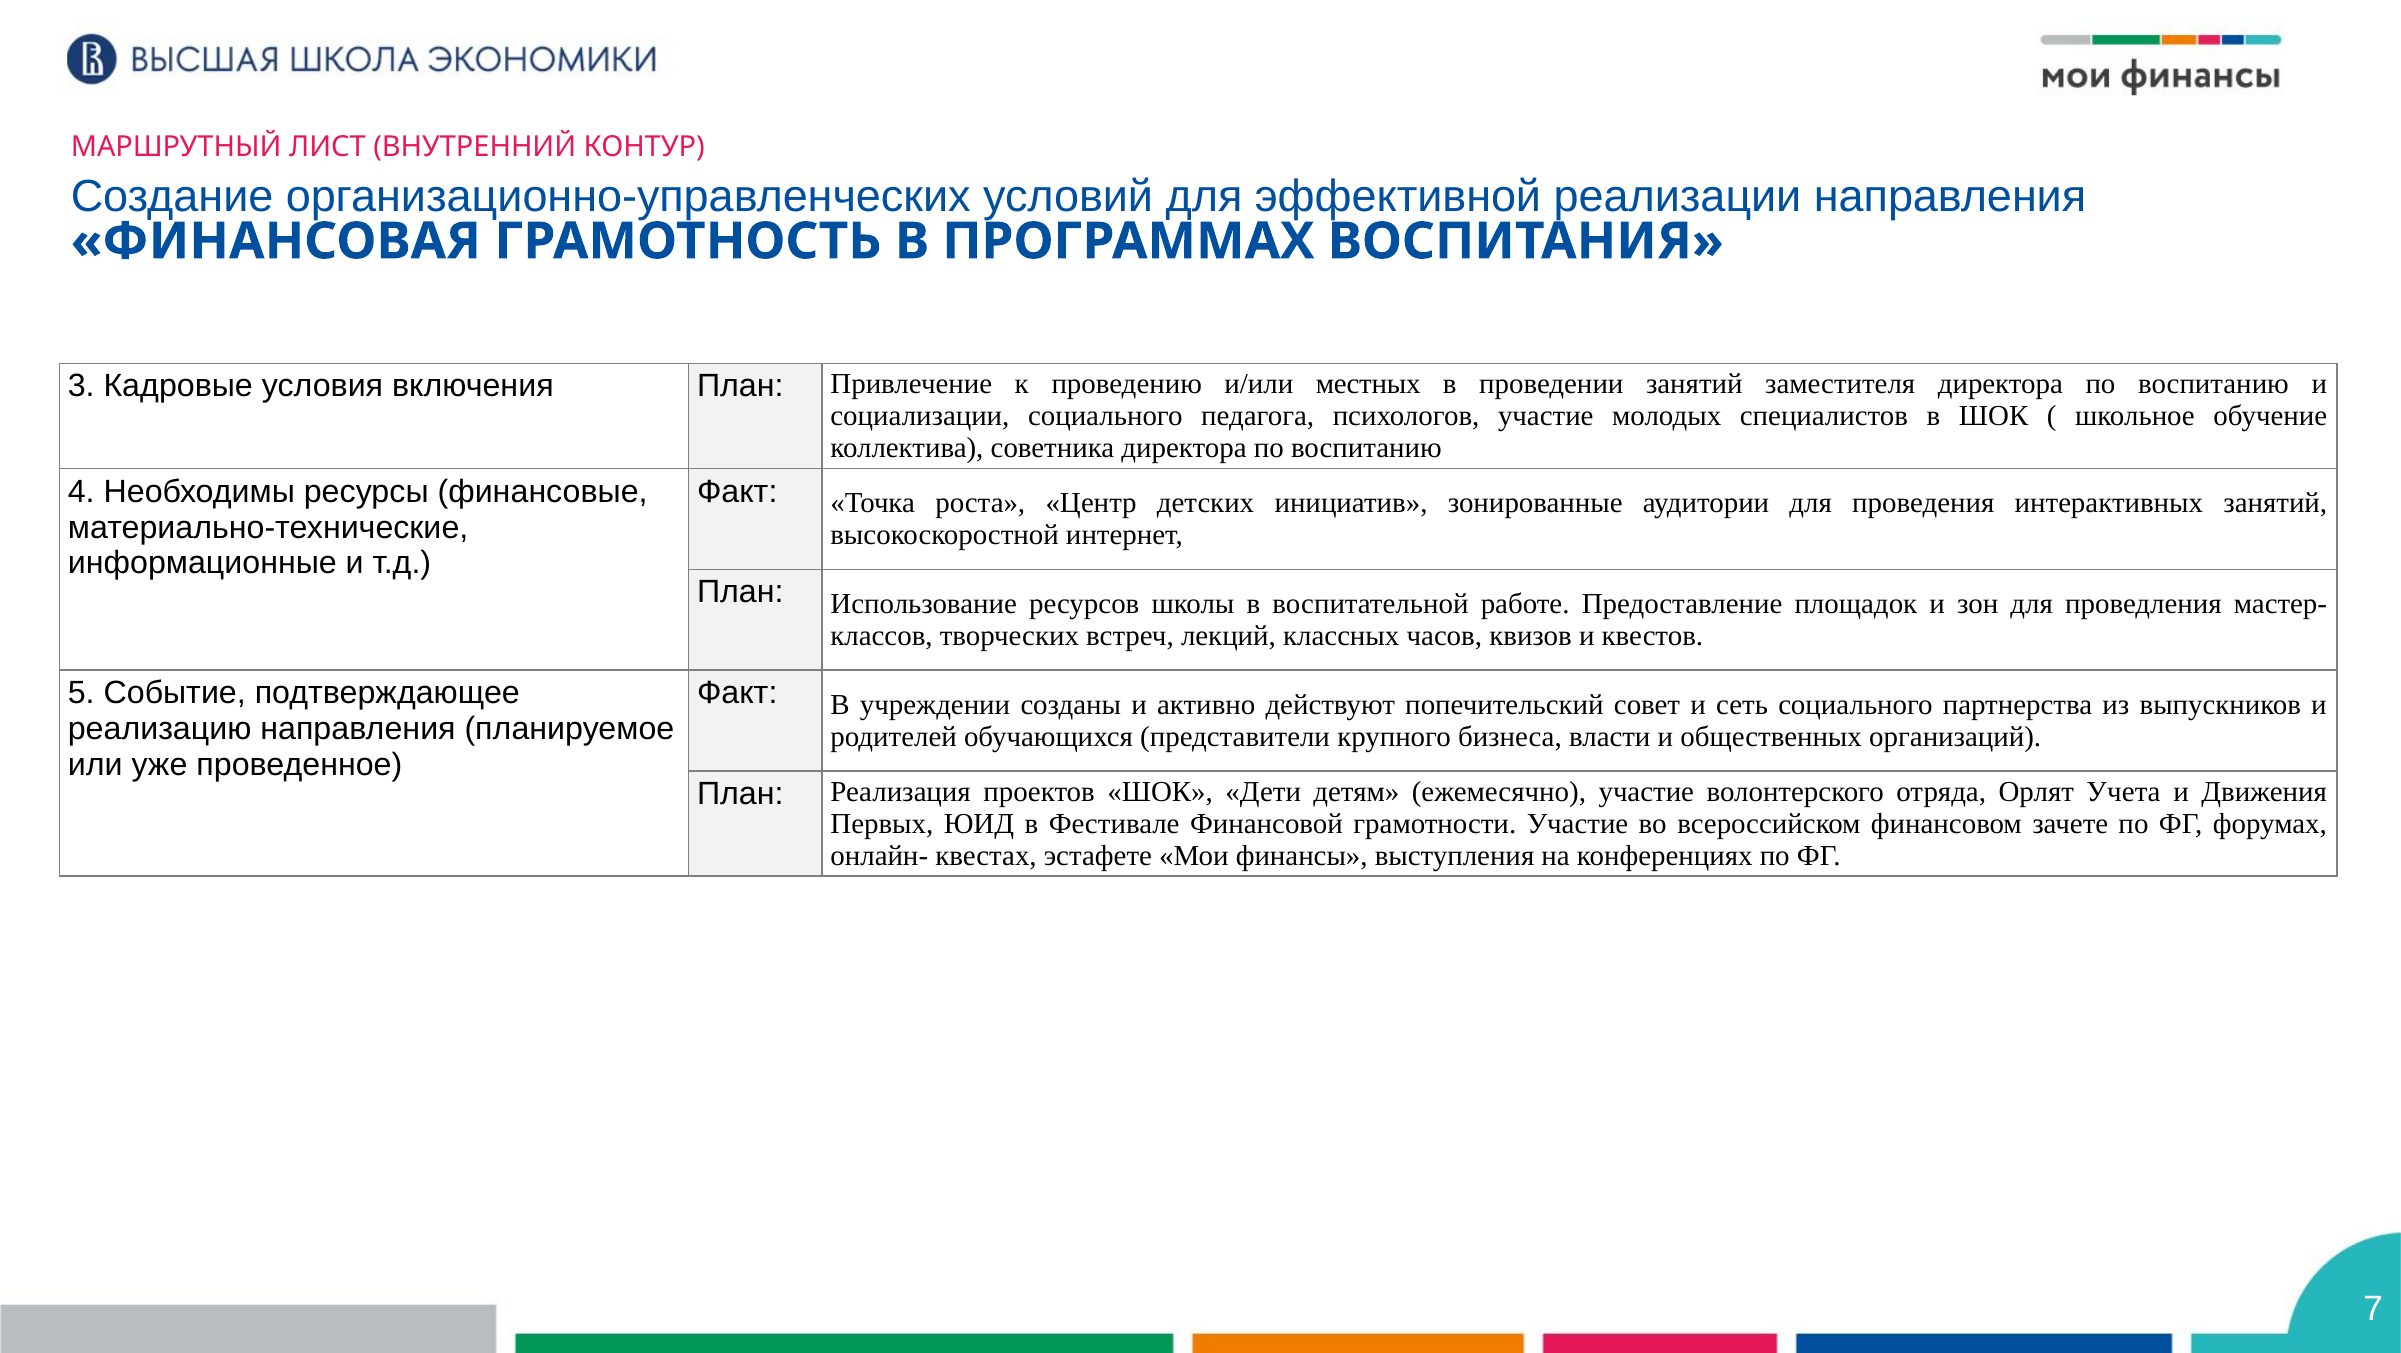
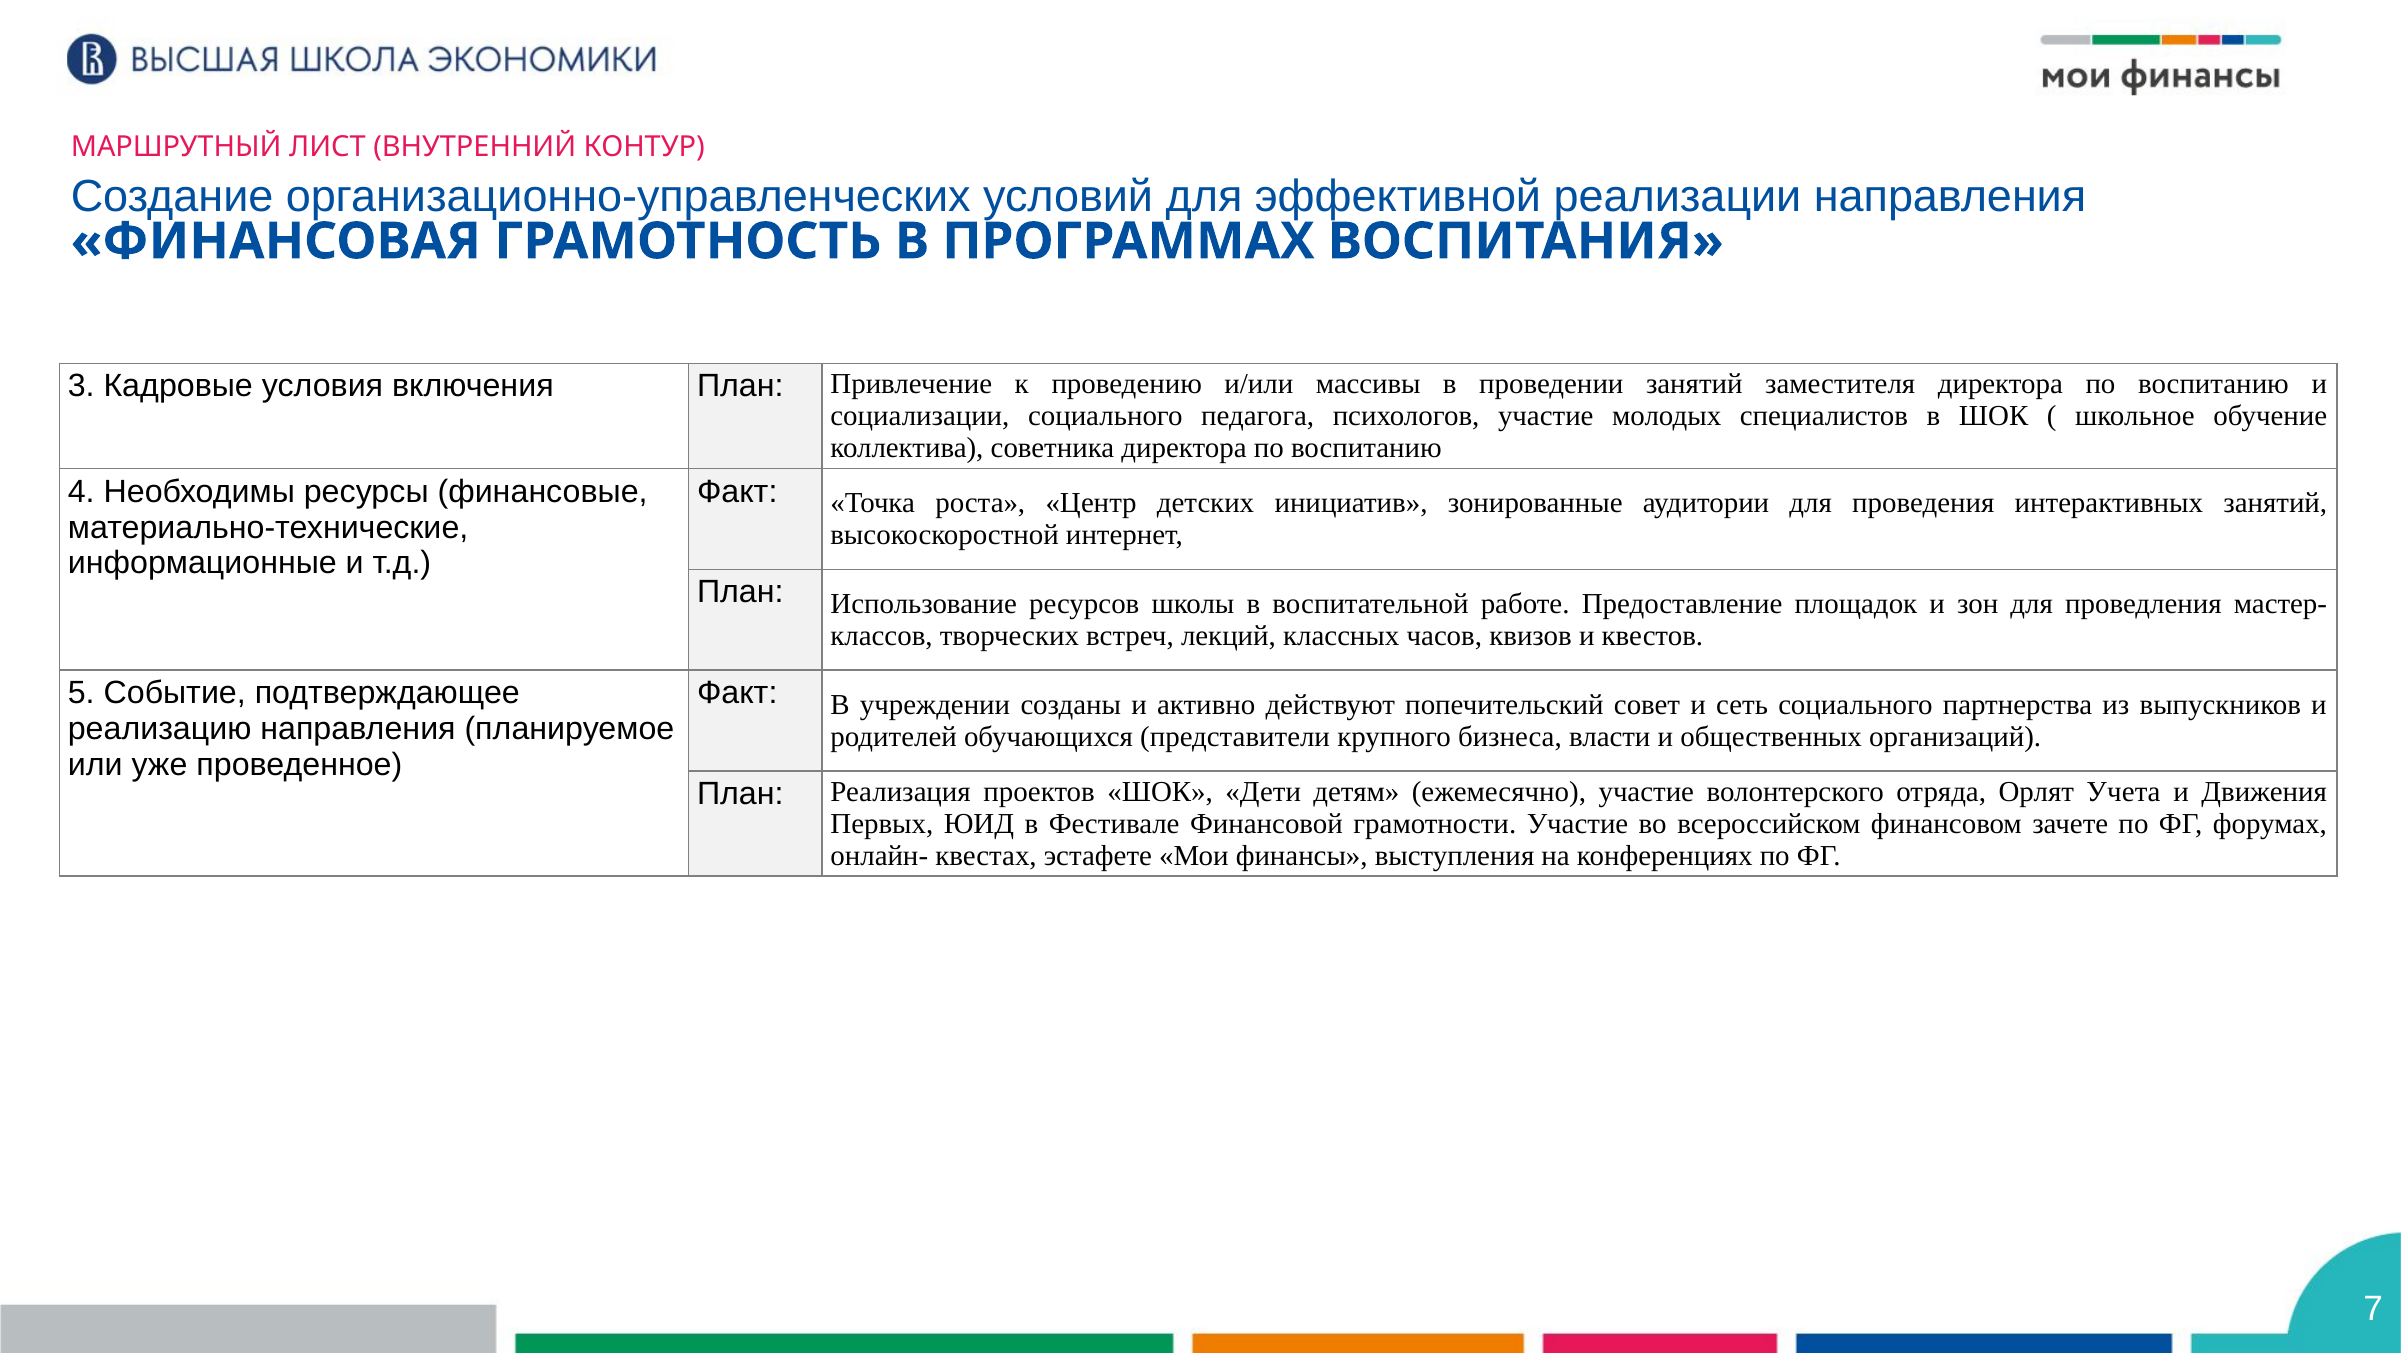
местных: местных -> массивы
